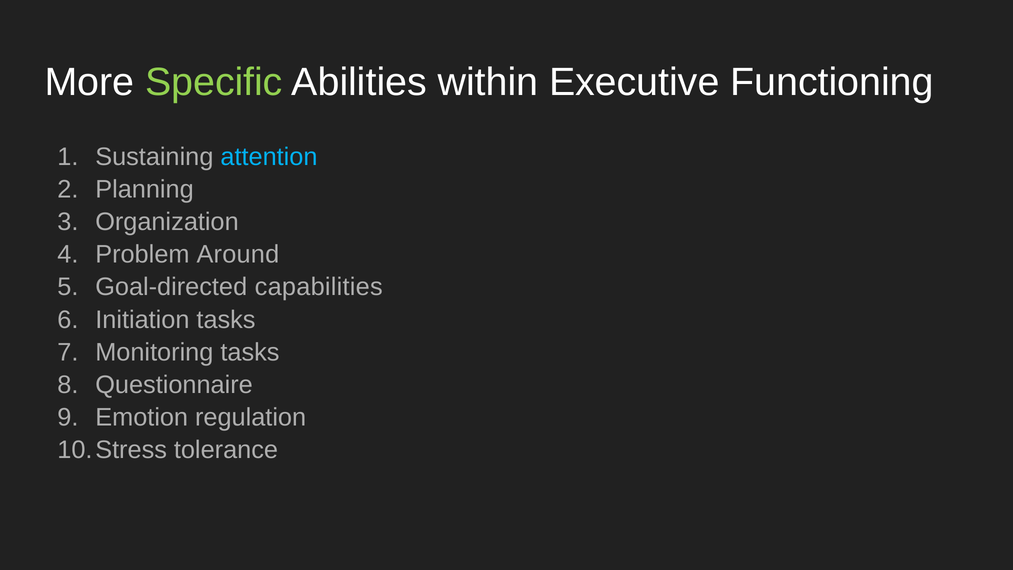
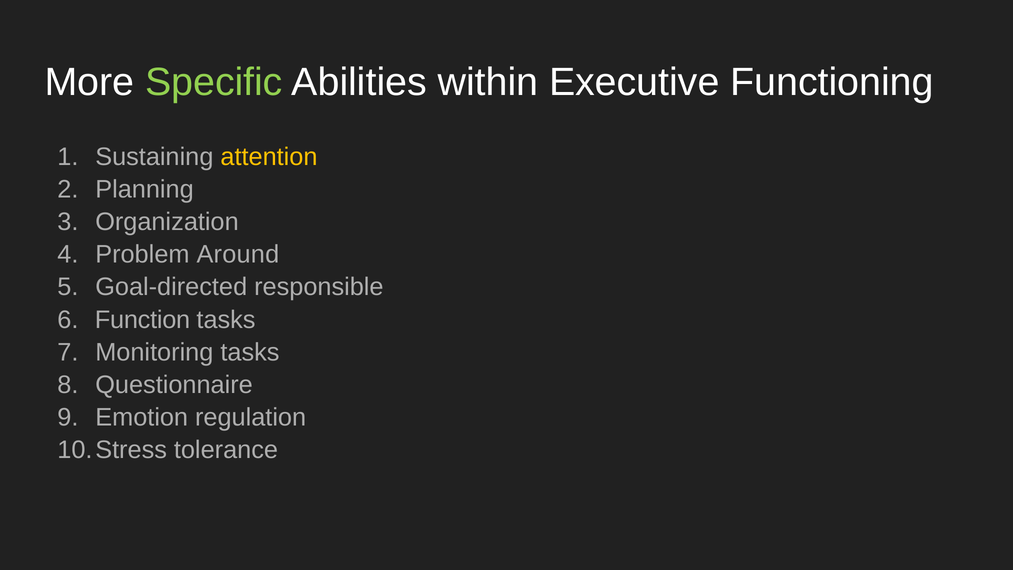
attention colour: light blue -> yellow
capabilities: capabilities -> responsible
Initiation: Initiation -> Function
